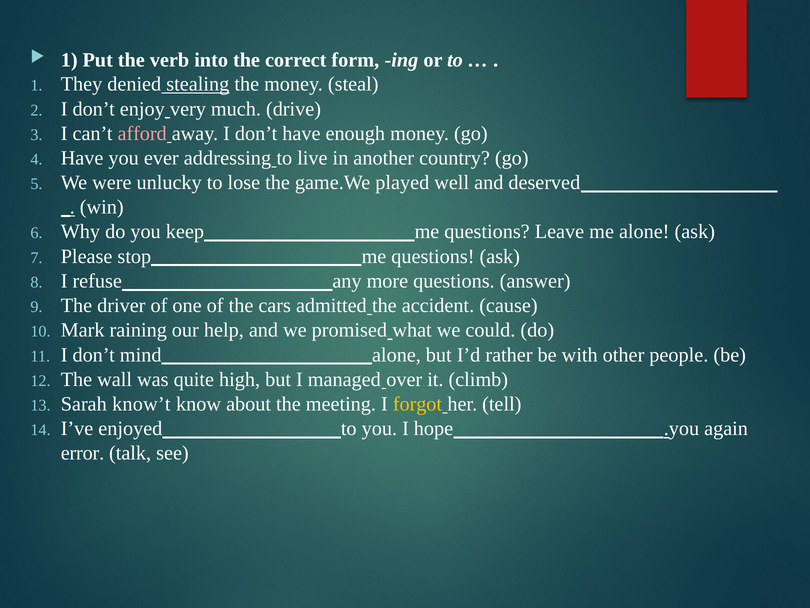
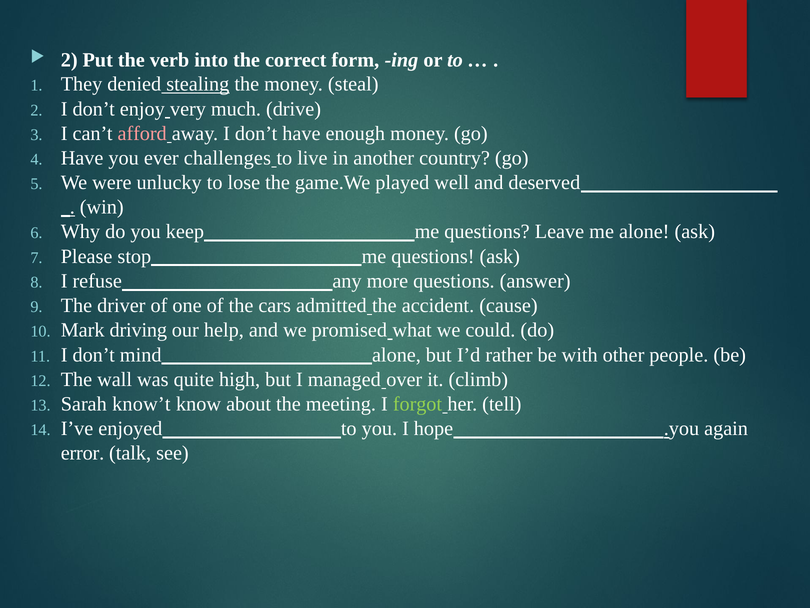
1 at (69, 60): 1 -> 2
addressing: addressing -> challenges
raining: raining -> driving
forgot colour: yellow -> light green
